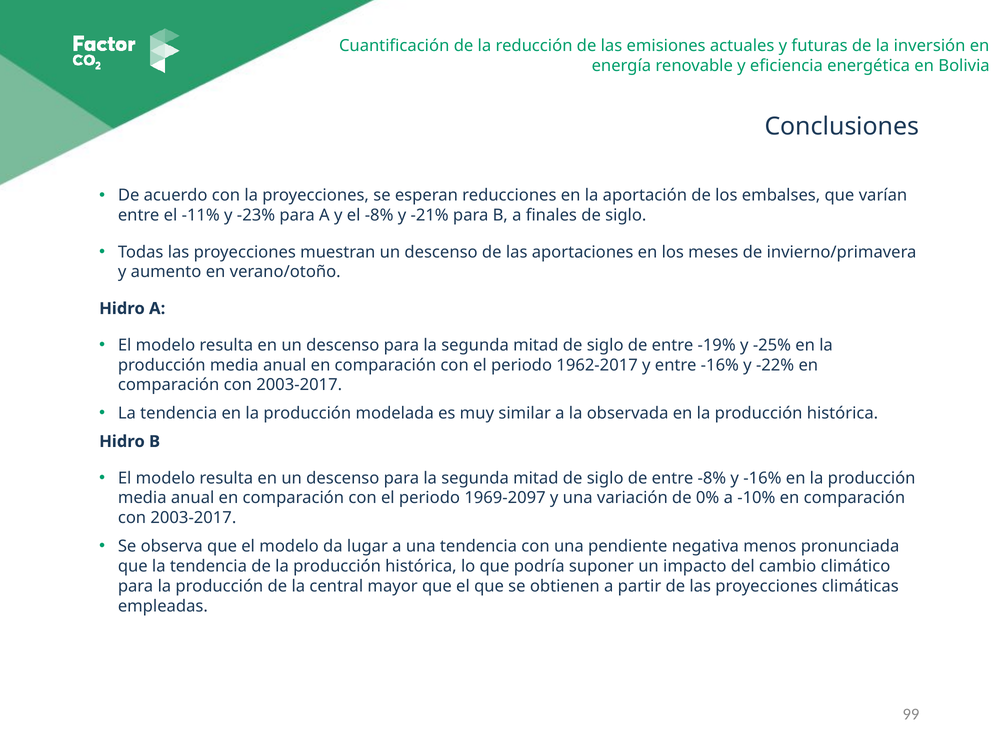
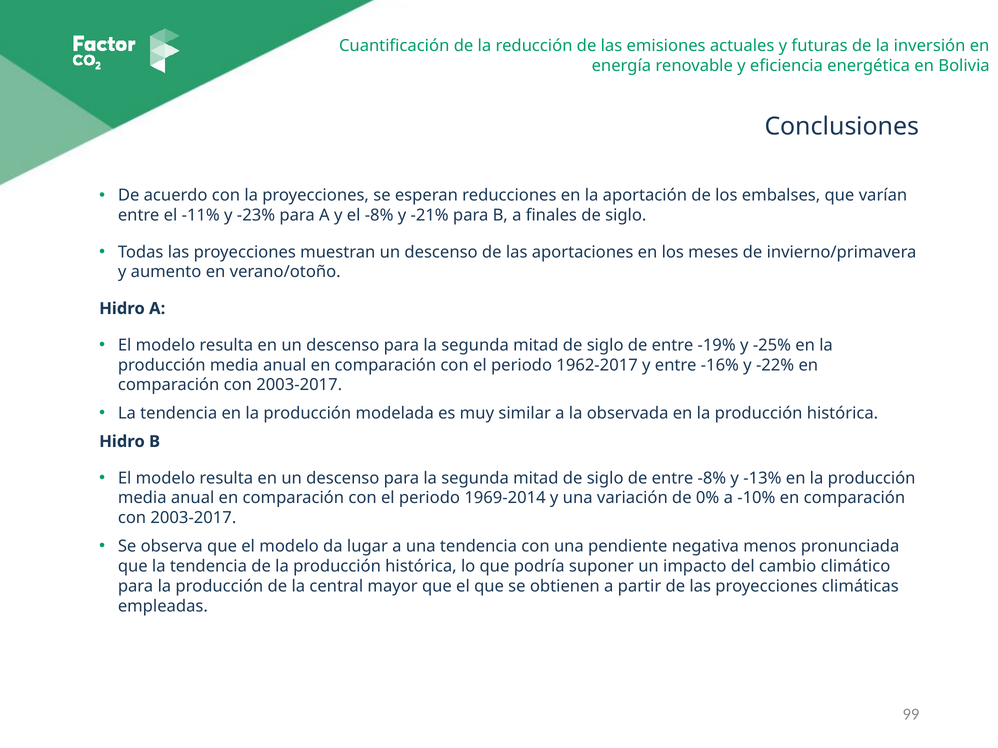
y -16%: -16% -> -13%
1969-2097: 1969-2097 -> 1969-2014
